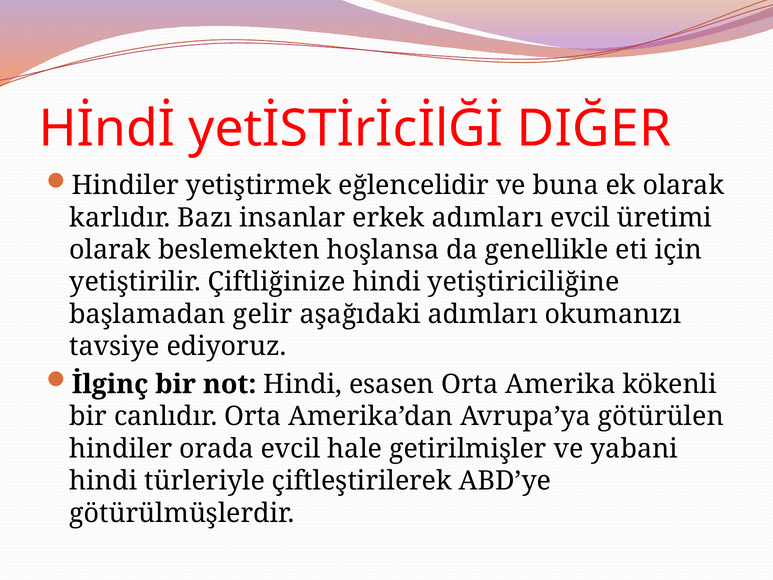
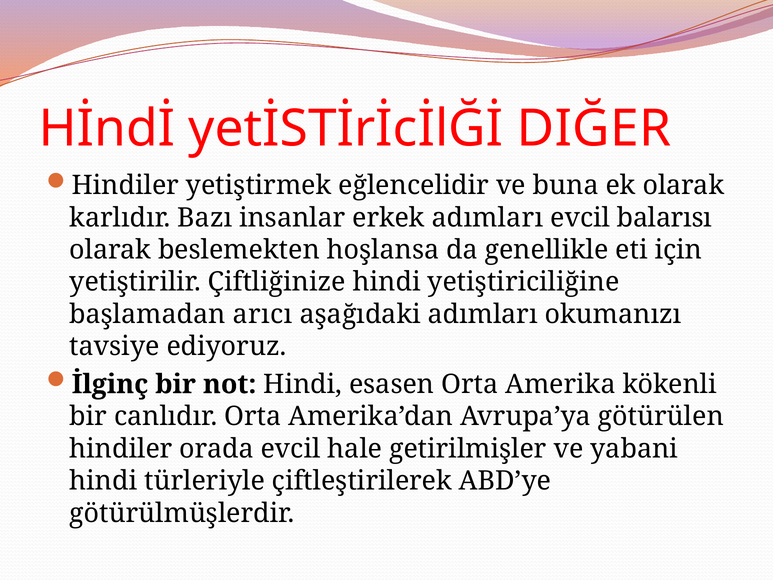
üretimi: üretimi -> balarısı
gelir: gelir -> arıcı
